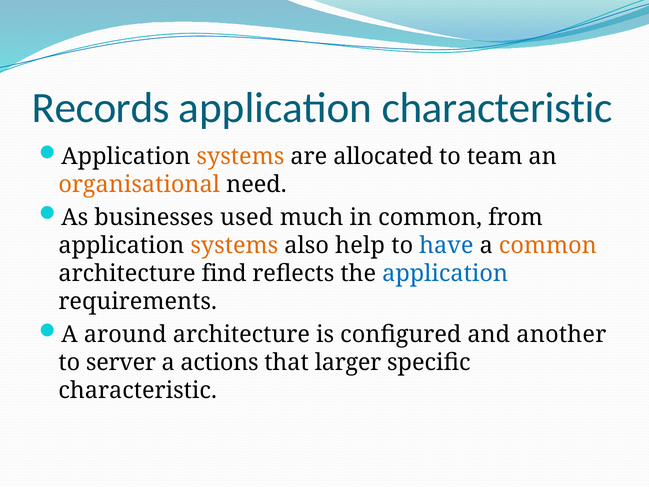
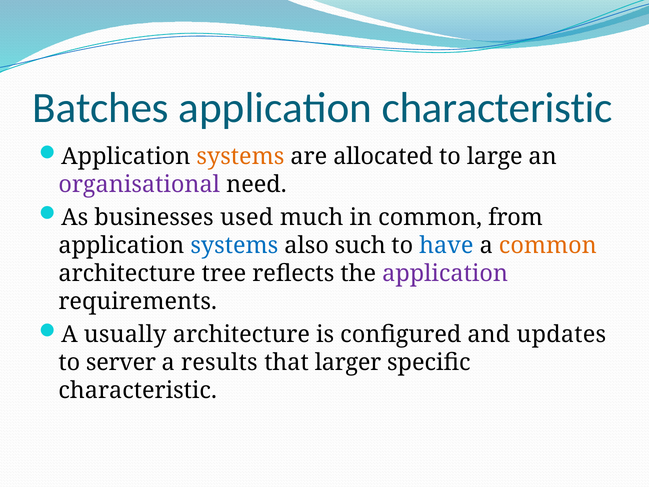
Records: Records -> Batches
team: team -> large
organisational colour: orange -> purple
systems at (234, 245) colour: orange -> blue
help: help -> such
find: find -> tree
application at (445, 273) colour: blue -> purple
around: around -> usually
another: another -> updates
actions: actions -> results
